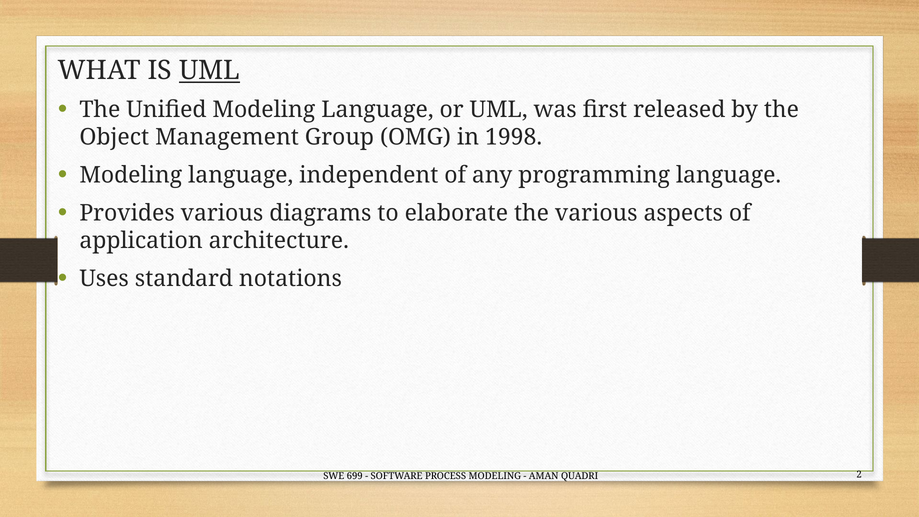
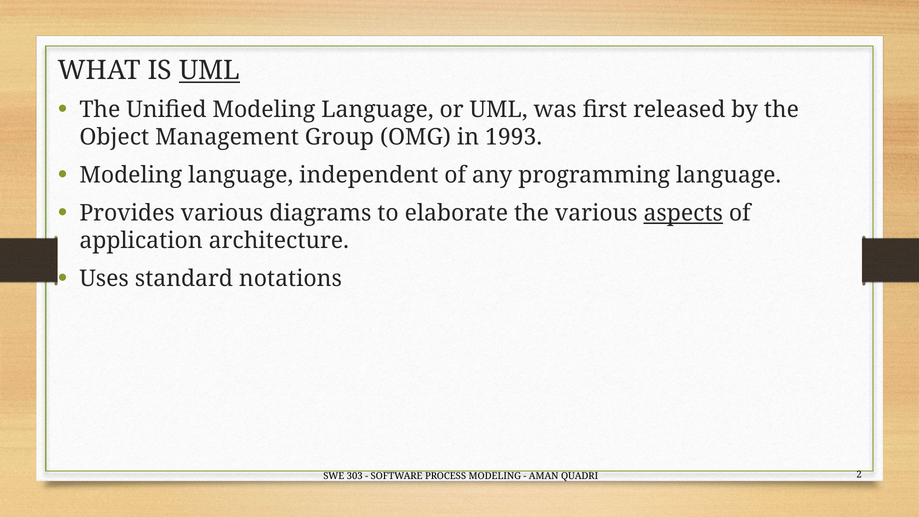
1998: 1998 -> 1993
aspects underline: none -> present
699: 699 -> 303
